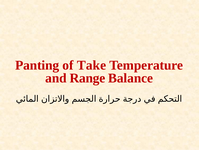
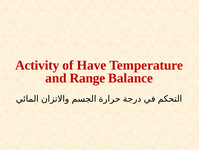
Panting: Panting -> Activity
Take: Take -> Have
